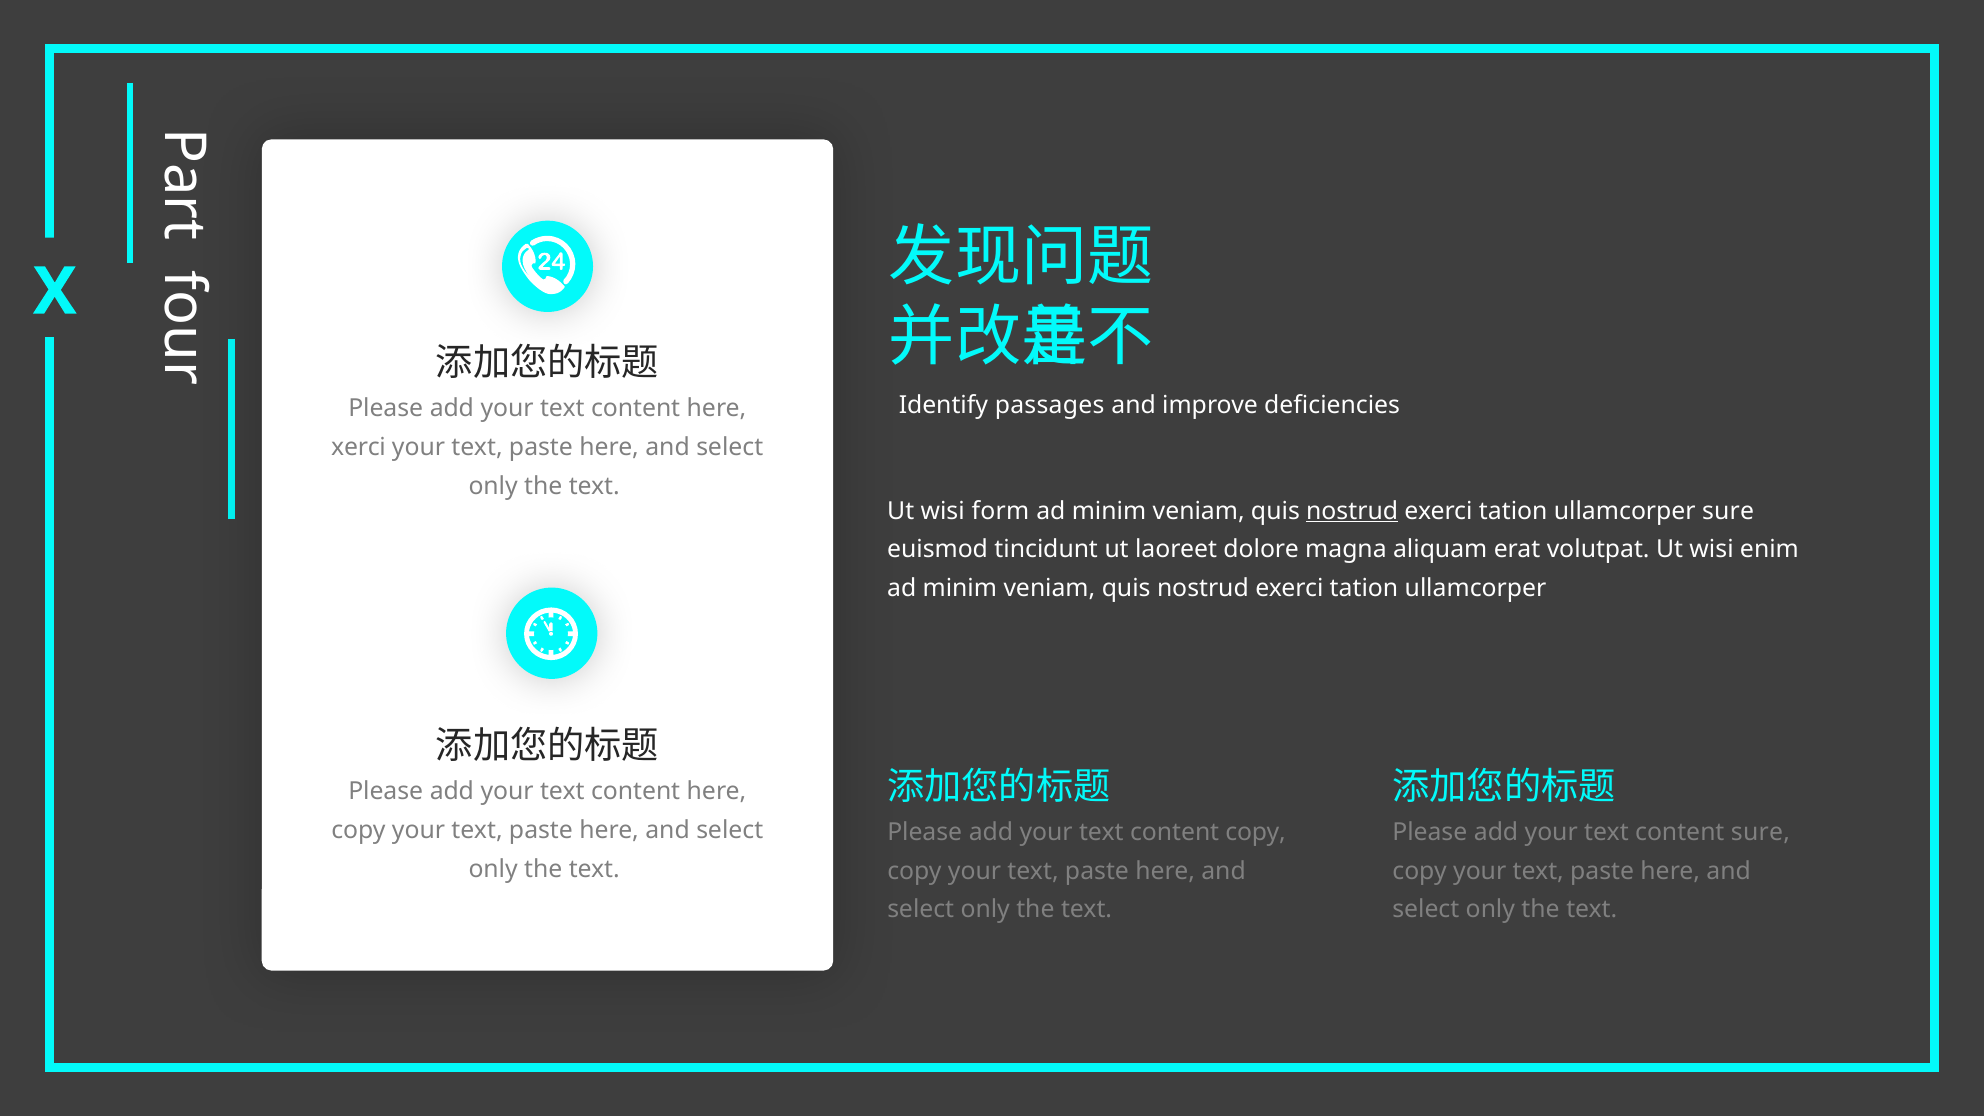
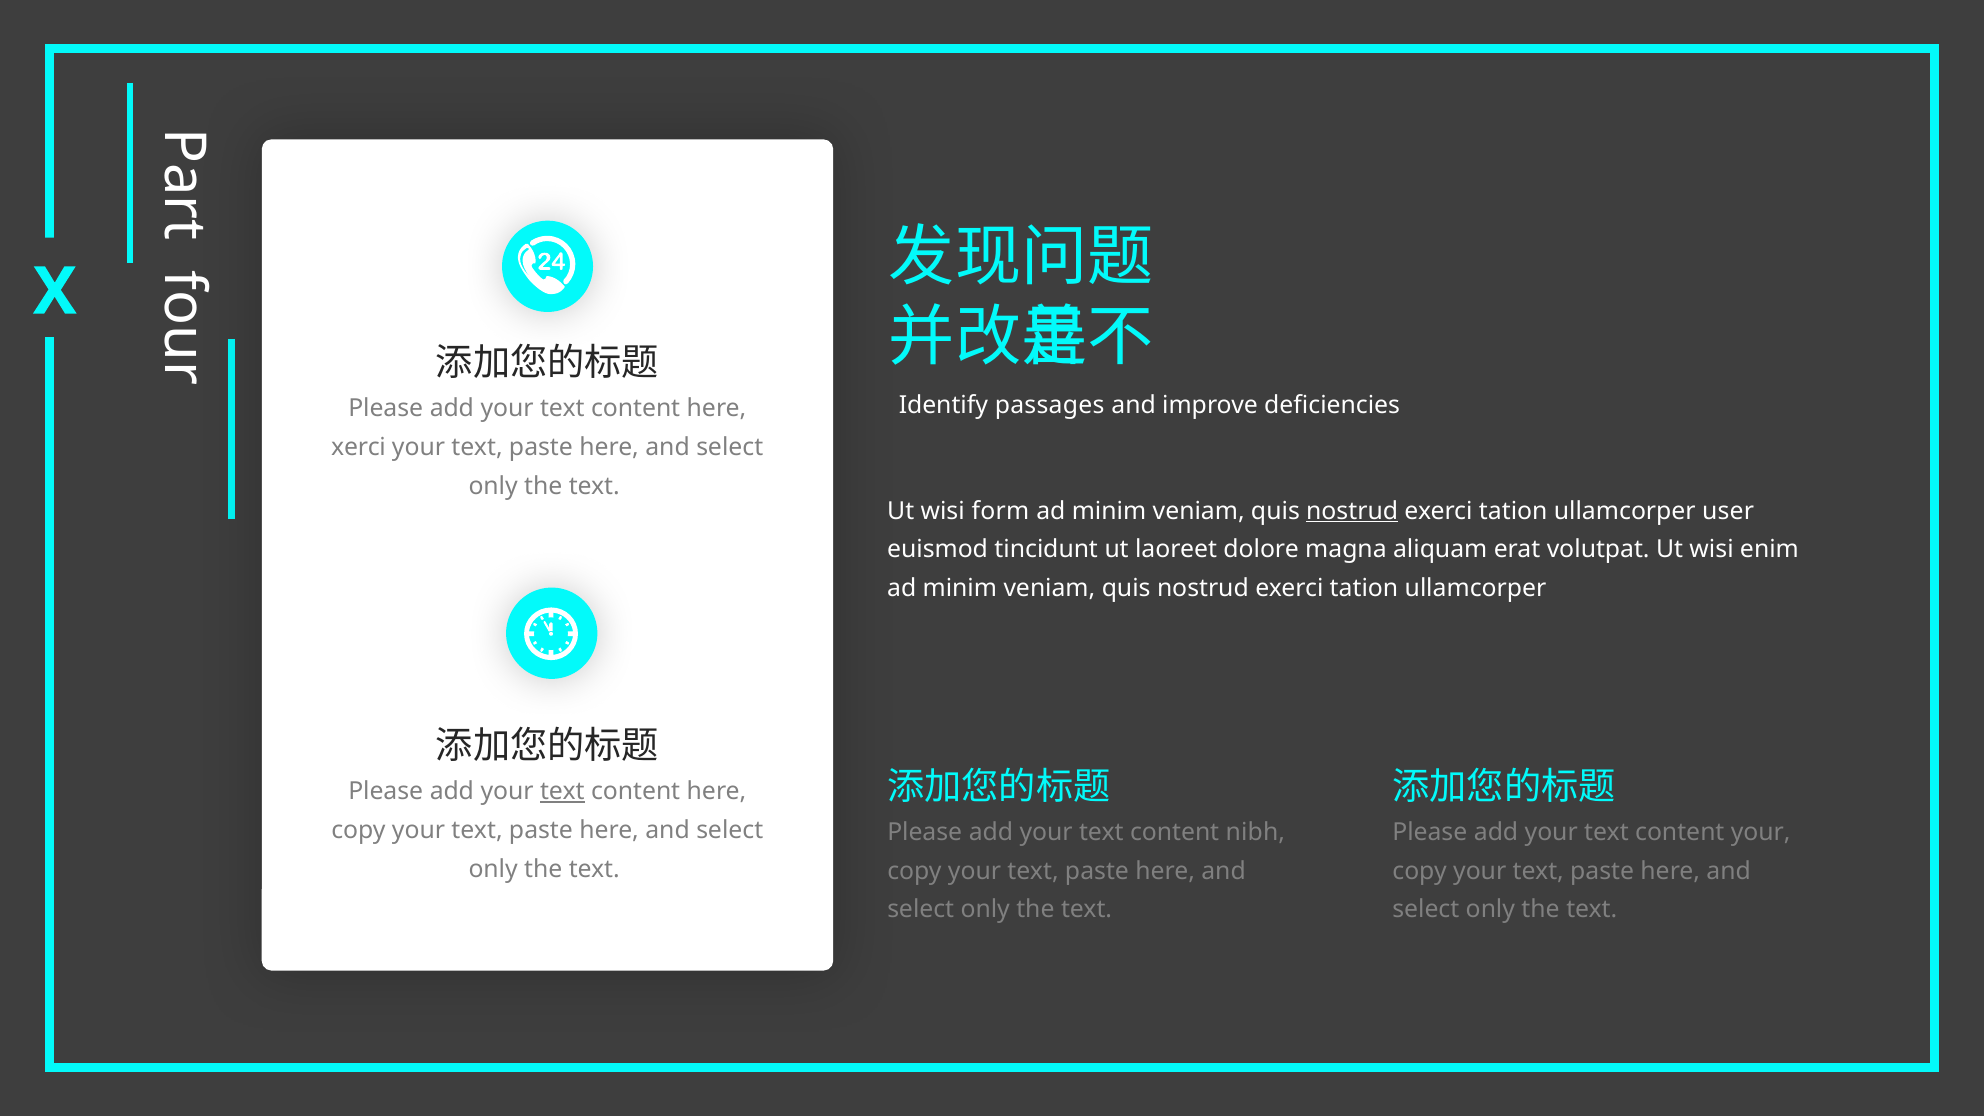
ullamcorper sure: sure -> user
text at (562, 792) underline: none -> present
content copy: copy -> nibh
content sure: sure -> your
